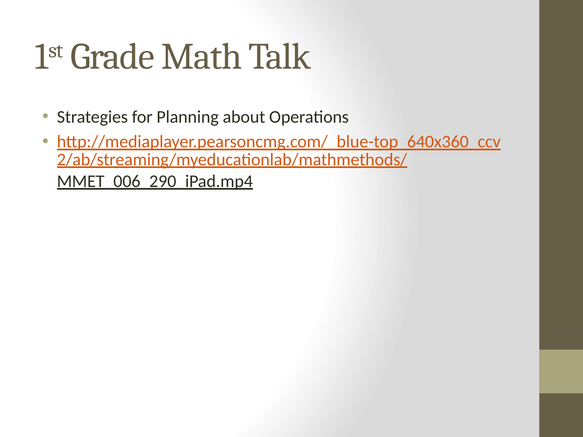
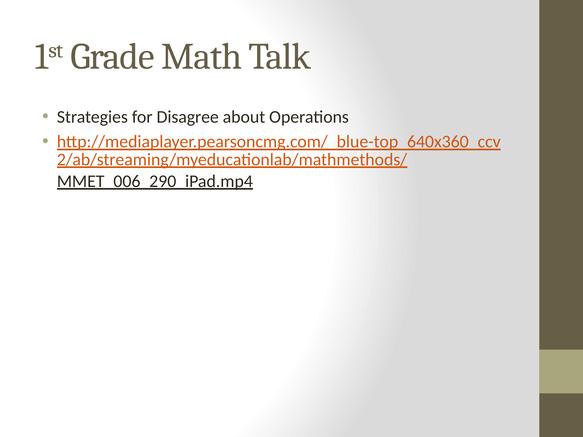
Planning: Planning -> Disagree
